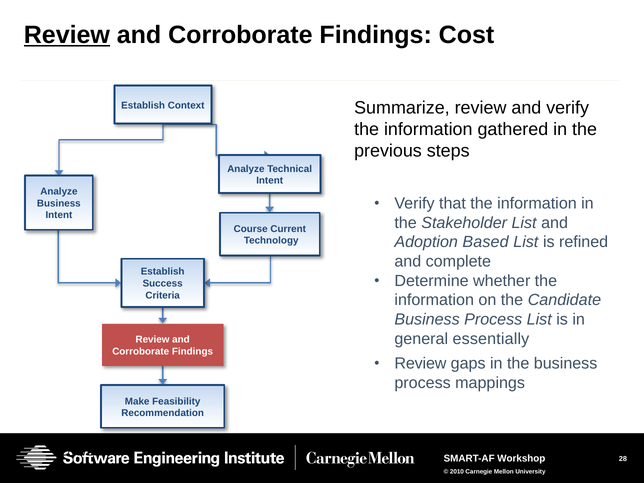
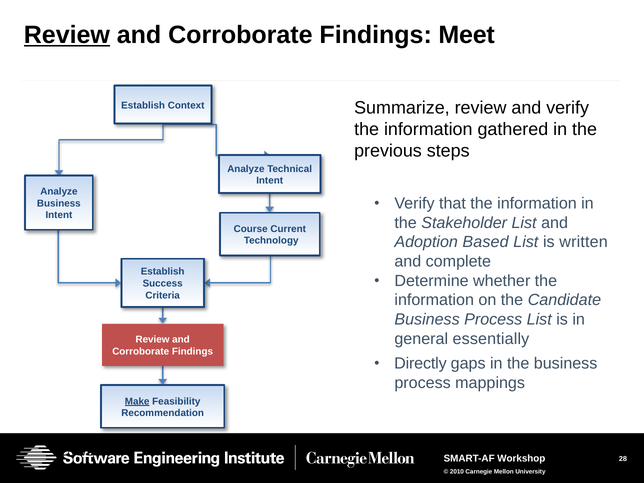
Cost: Cost -> Meet
refined: refined -> written
Review at (420, 363): Review -> Directly
Make underline: none -> present
